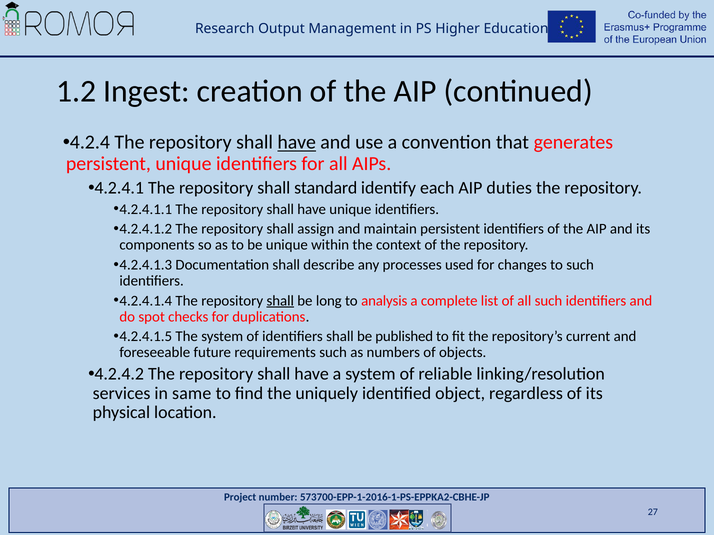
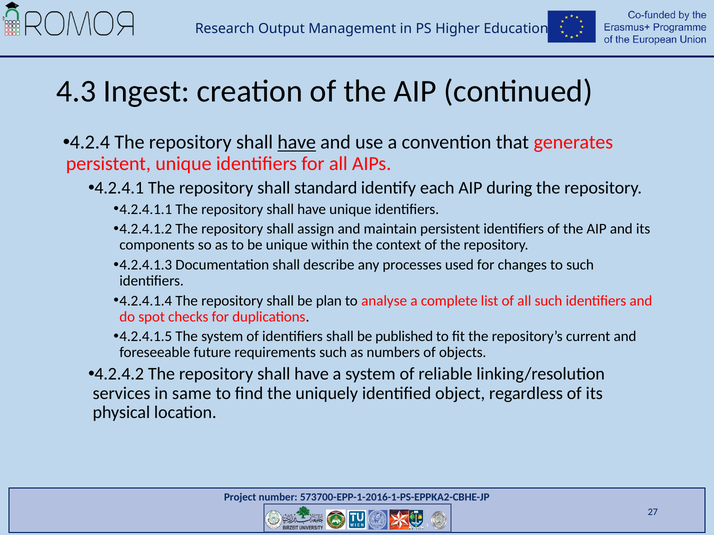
1.2: 1.2 -> 4.3
duties: duties -> during
shall at (280, 301) underline: present -> none
long: long -> plan
analysis: analysis -> analyse
